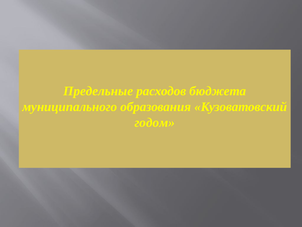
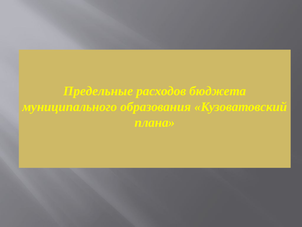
годом: годом -> плана
